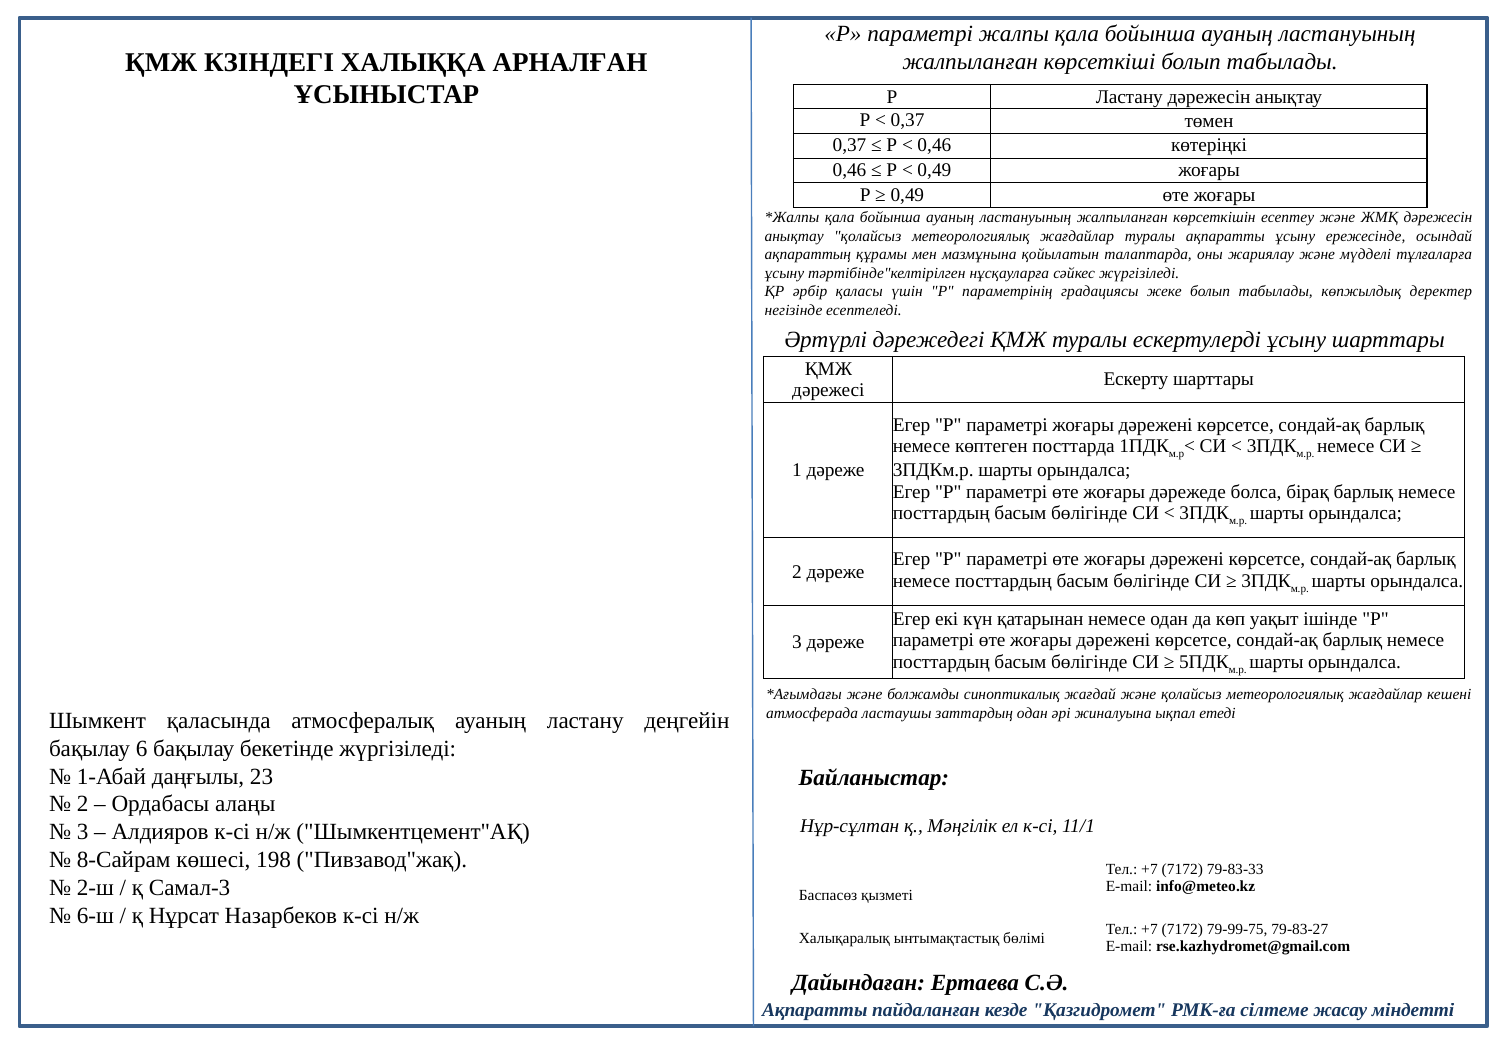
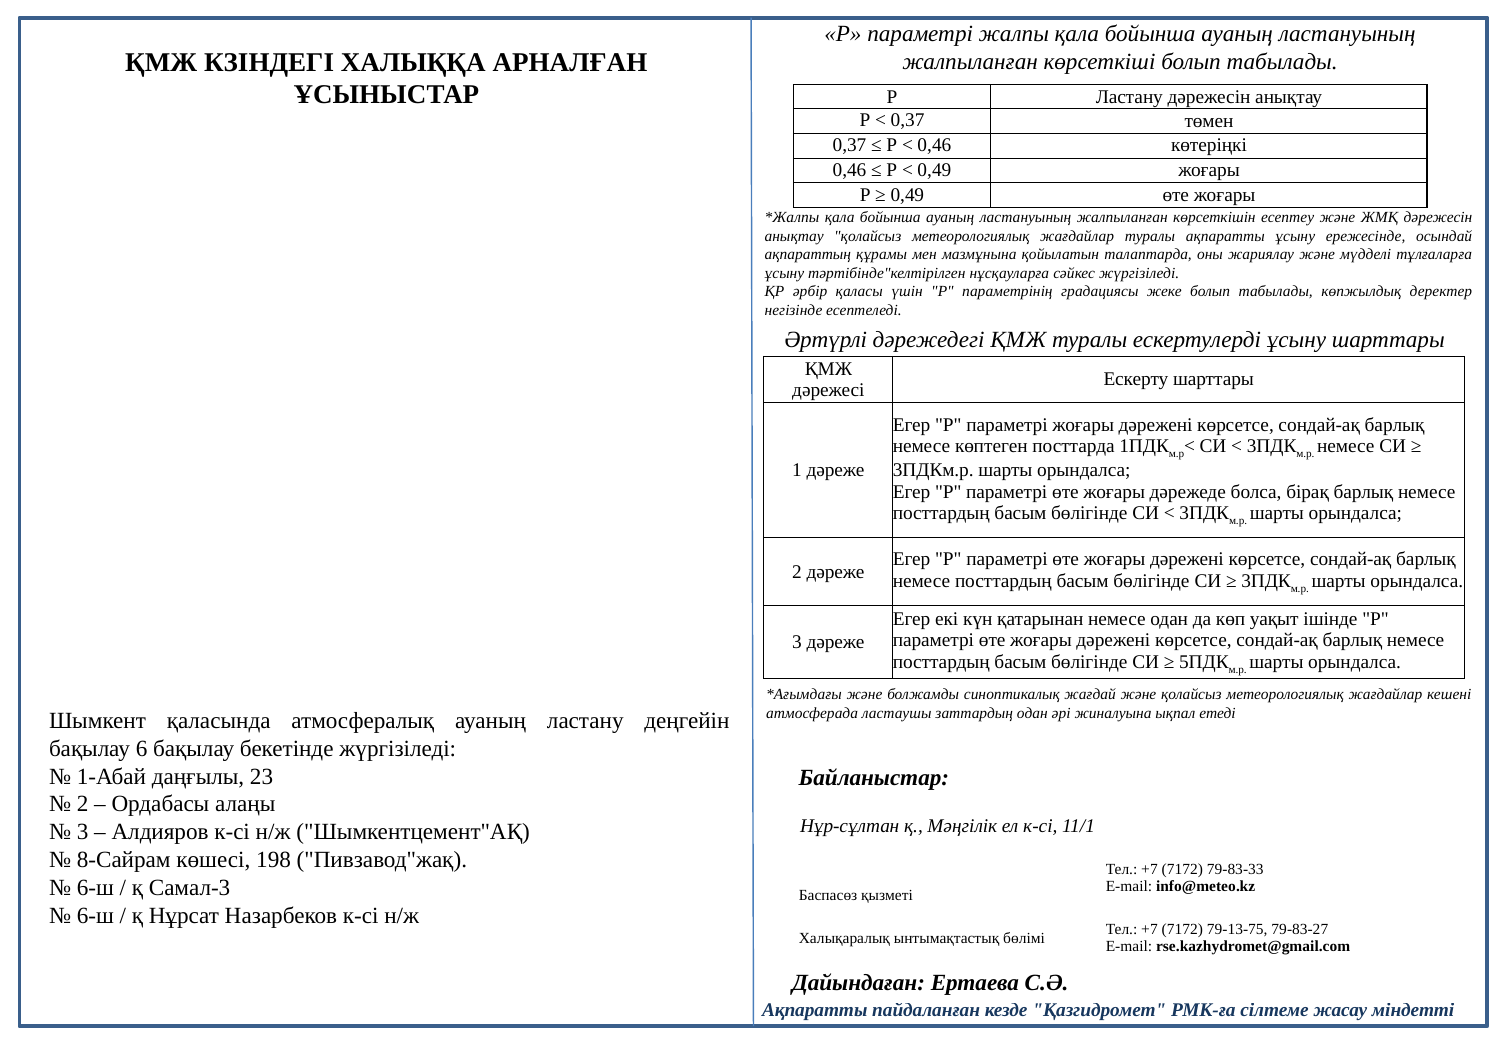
2-ш at (95, 887): 2-ш -> 6-ш
79-99-75: 79-99-75 -> 79-13-75
